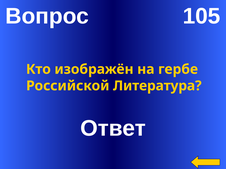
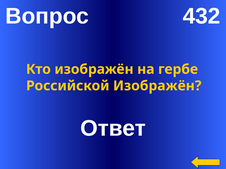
105: 105 -> 432
Российской Литература: Литература -> Изображён
